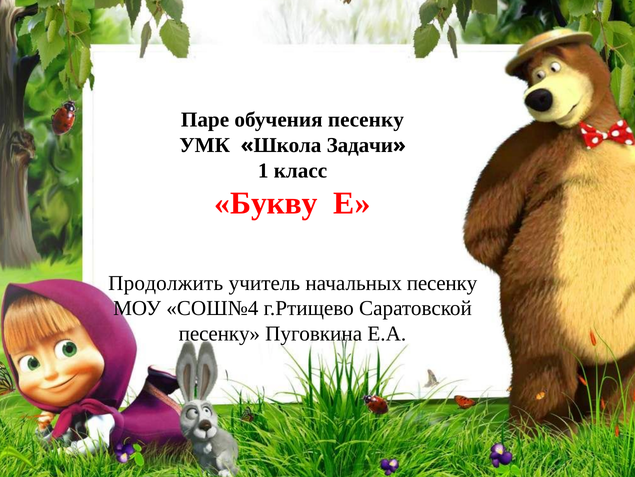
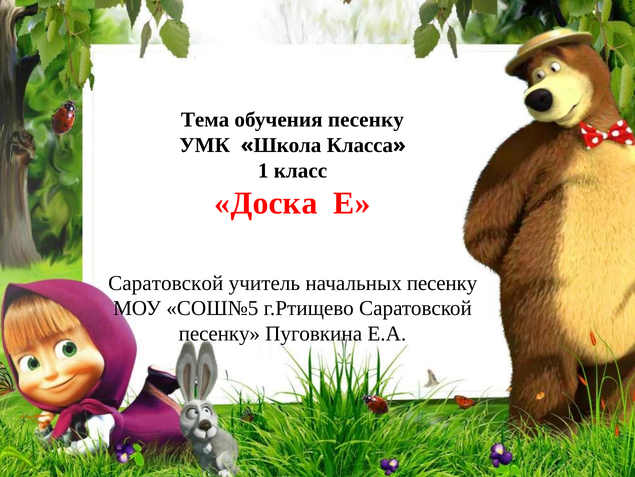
Паре: Паре -> Тема
Задачи: Задачи -> Класса
Букву: Букву -> Доска
Продолжить at (166, 283): Продолжить -> Саратовской
СОШ№4: СОШ№4 -> СОШ№5
